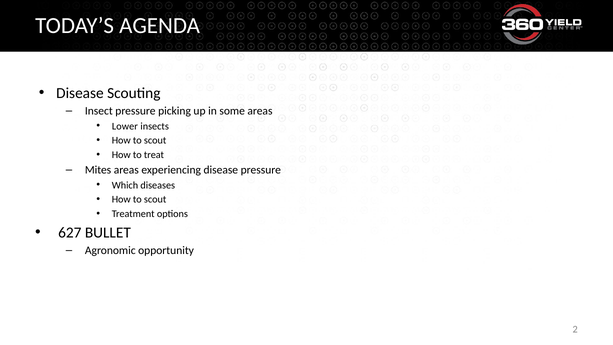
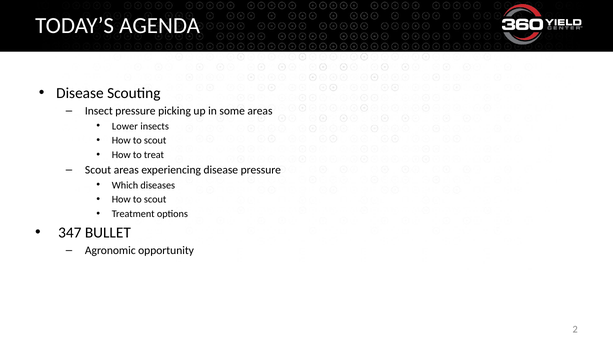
Mites at (98, 170): Mites -> Scout
627: 627 -> 347
